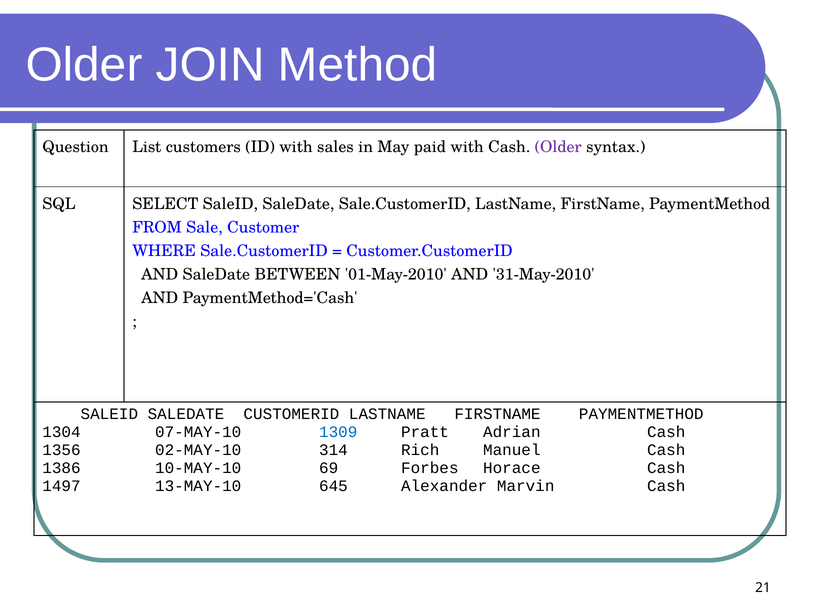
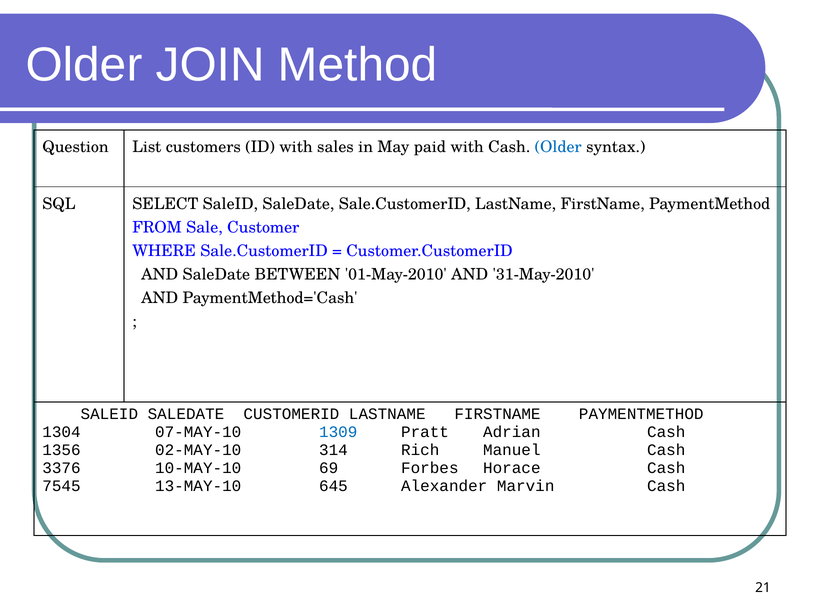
Older at (558, 147) colour: purple -> blue
1386: 1386 -> 3376
1497: 1497 -> 7545
